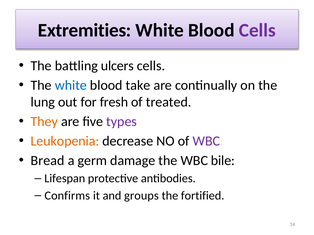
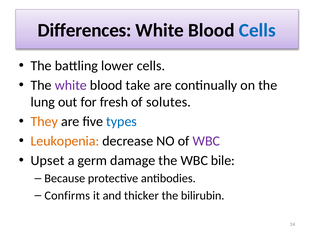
Extremities: Extremities -> Differences
Cells at (257, 30) colour: purple -> blue
ulcers: ulcers -> lower
white at (71, 85) colour: blue -> purple
treated: treated -> solutes
types colour: purple -> blue
Bread: Bread -> Upset
Lifespan: Lifespan -> Because
groups: groups -> thicker
fortified: fortified -> bilirubin
